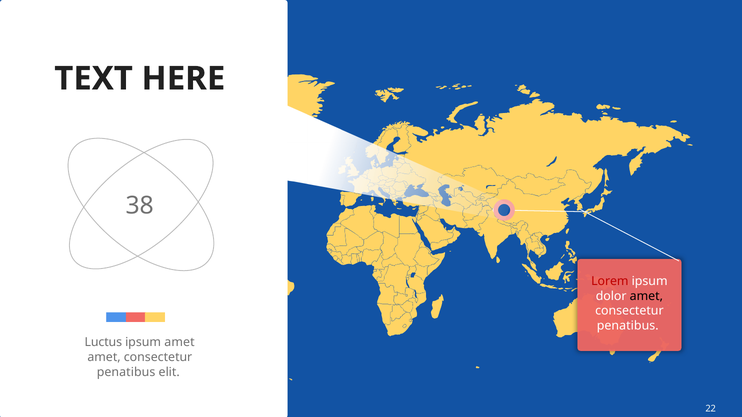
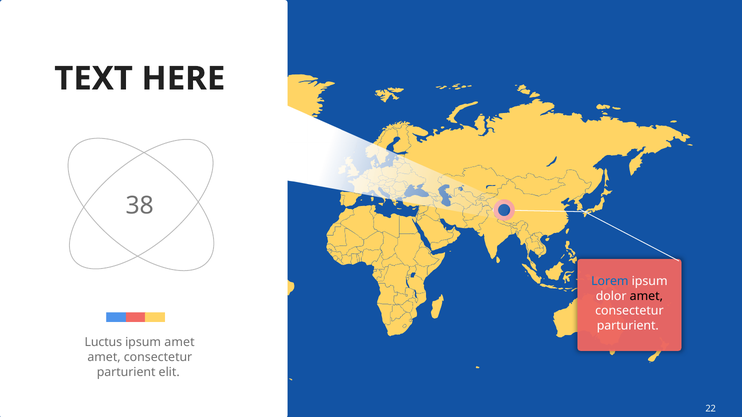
Lorem colour: red -> blue
penatibus at (628, 326): penatibus -> parturient
penatibus at (126, 372): penatibus -> parturient
